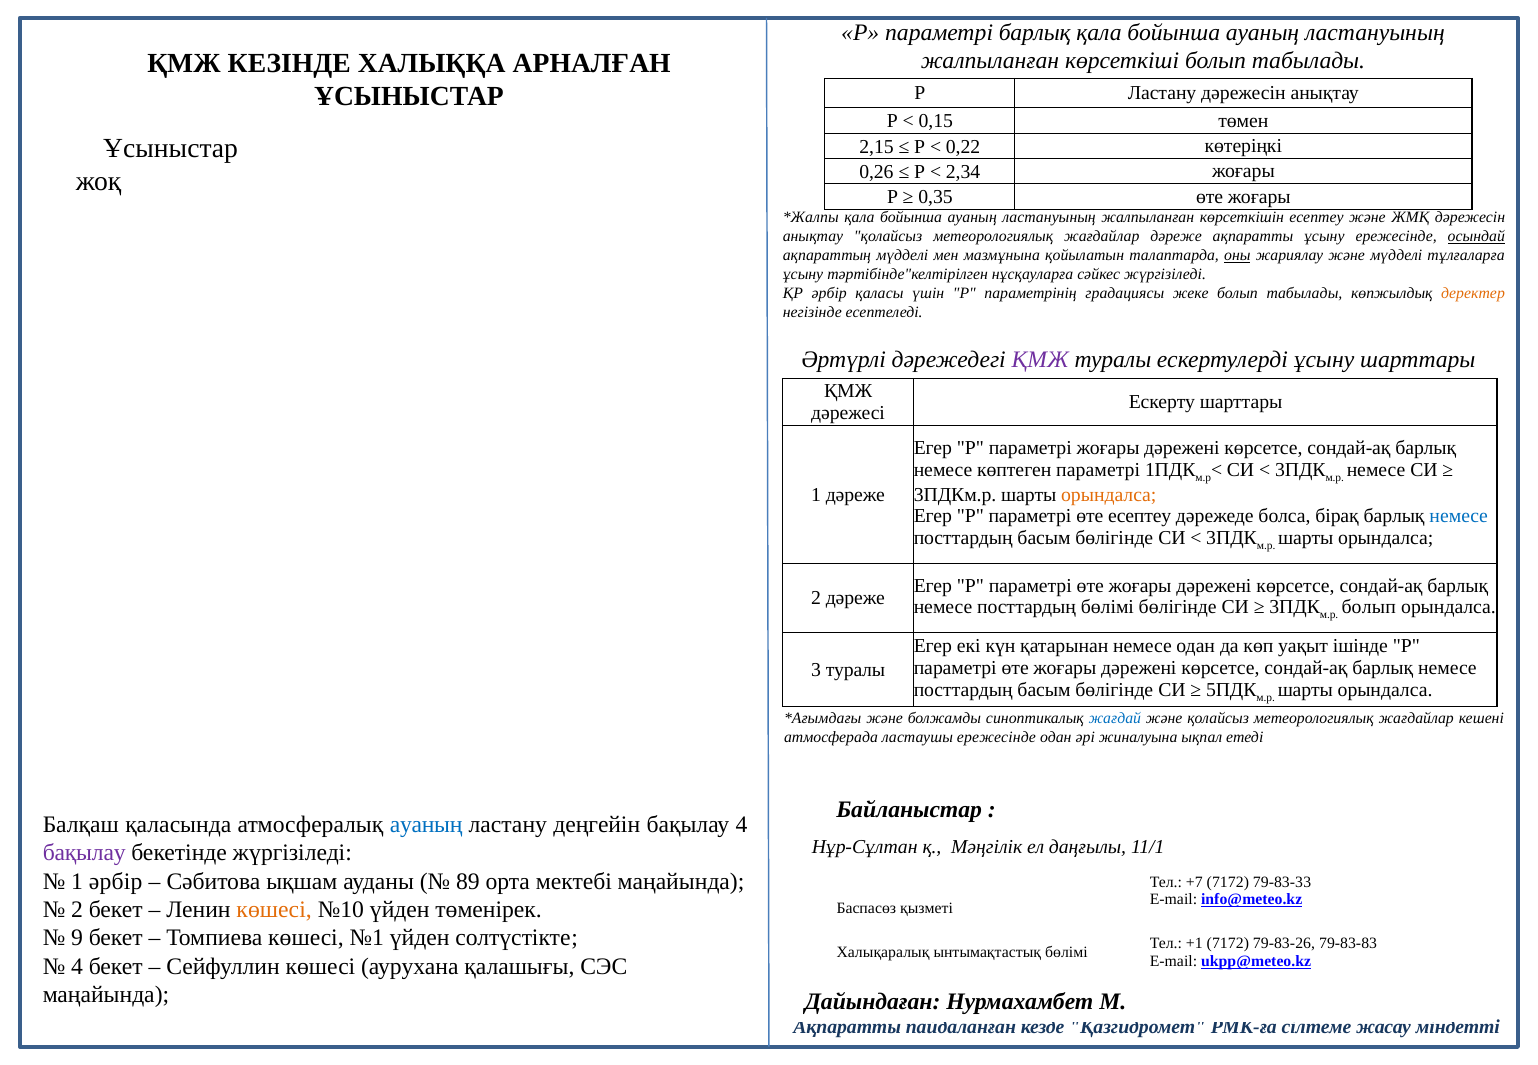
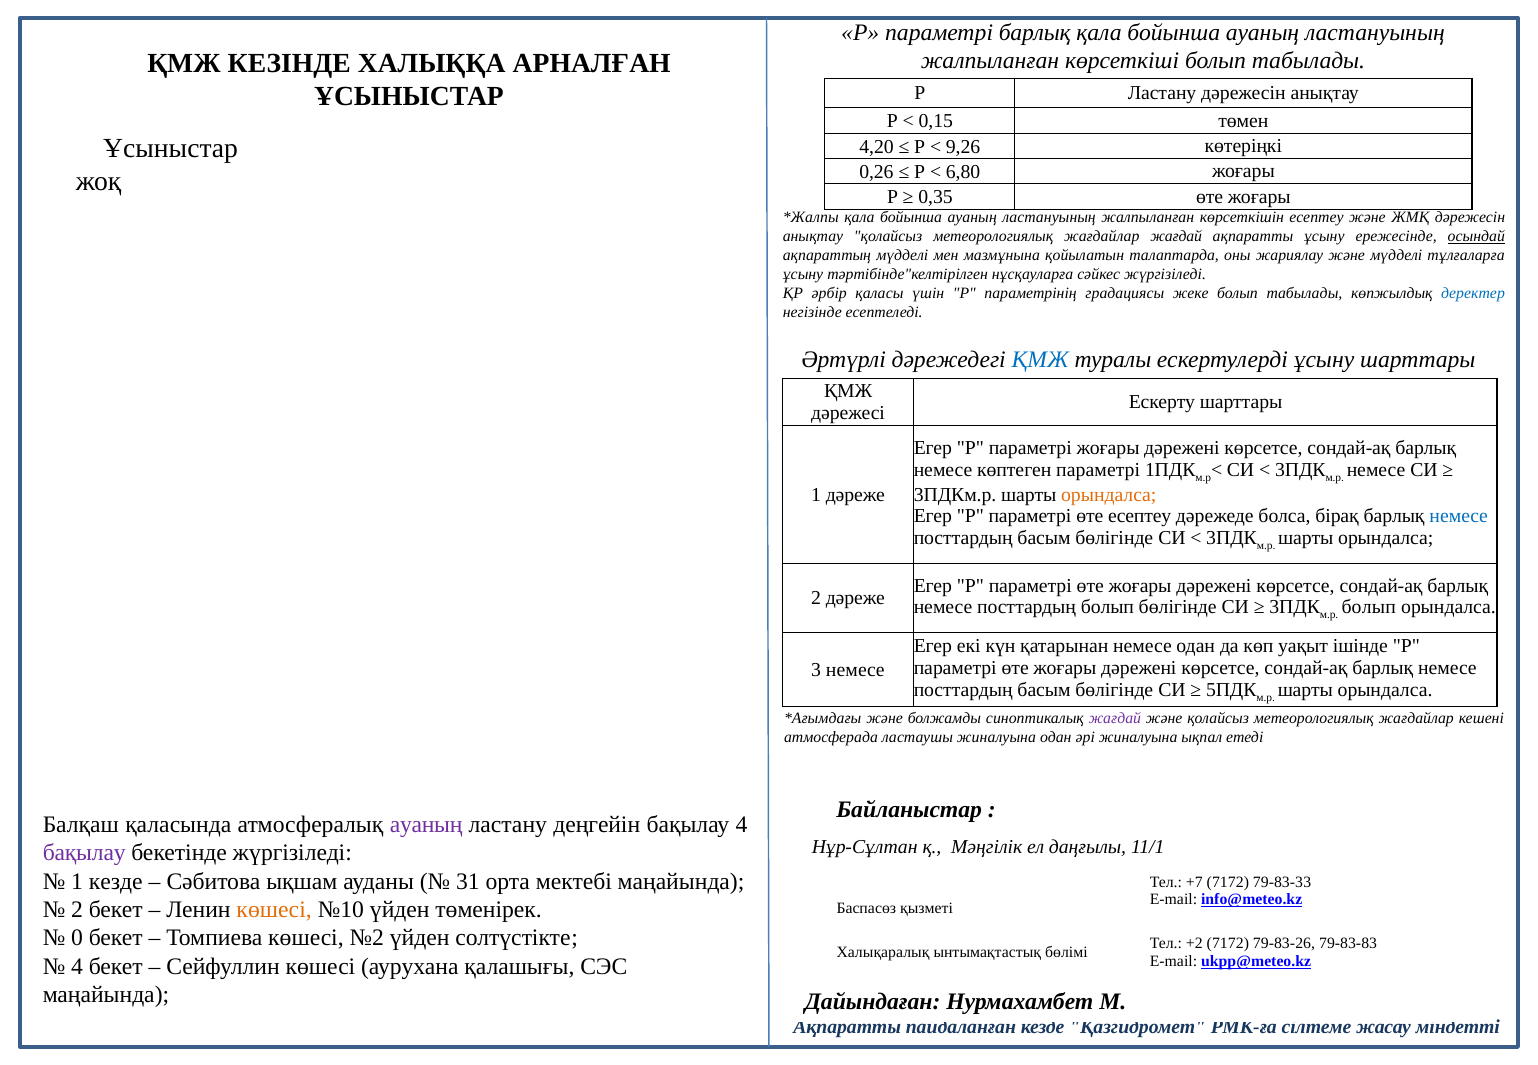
2,15: 2,15 -> 4,20
0,22: 0,22 -> 9,26
2,34: 2,34 -> 6,80
жағдайлар дәреже: дәреже -> жағдай
оны underline: present -> none
деректер colour: orange -> blue
ҚМЖ at (1040, 359) colour: purple -> blue
посттардың бөлімі: бөлімі -> болып
3 туралы: туралы -> немесе
жағдай at (1115, 718) colour: blue -> purple
ластаушы ережесінде: ережесінде -> жиналуына
ауаның at (426, 824) colour: blue -> purple
1 әрбір: әрбір -> кезде
89: 89 -> 31
9: 9 -> 0
№1: №1 -> №2
+1: +1 -> +2
